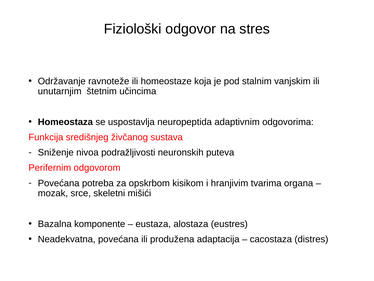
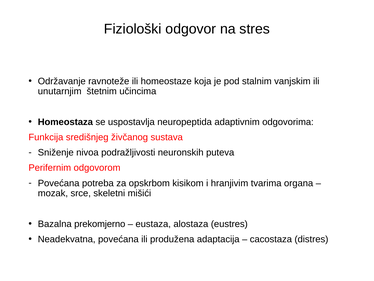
komponente: komponente -> prekomjerno
